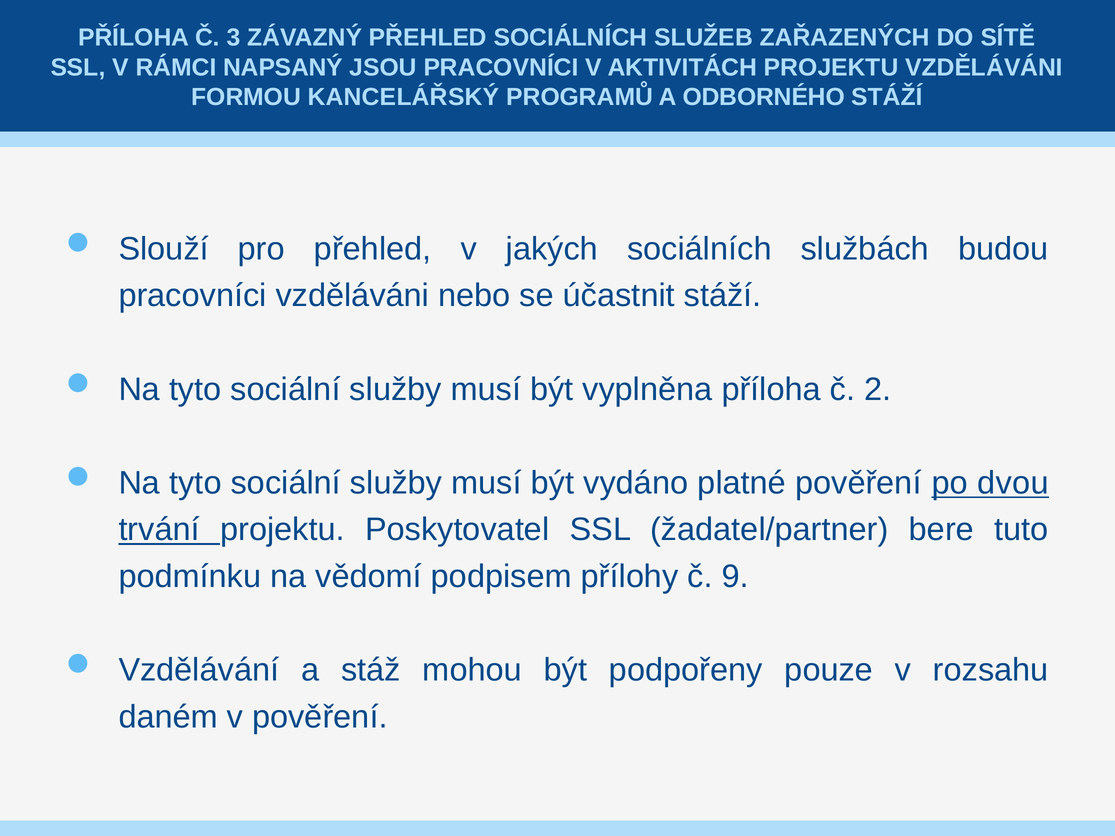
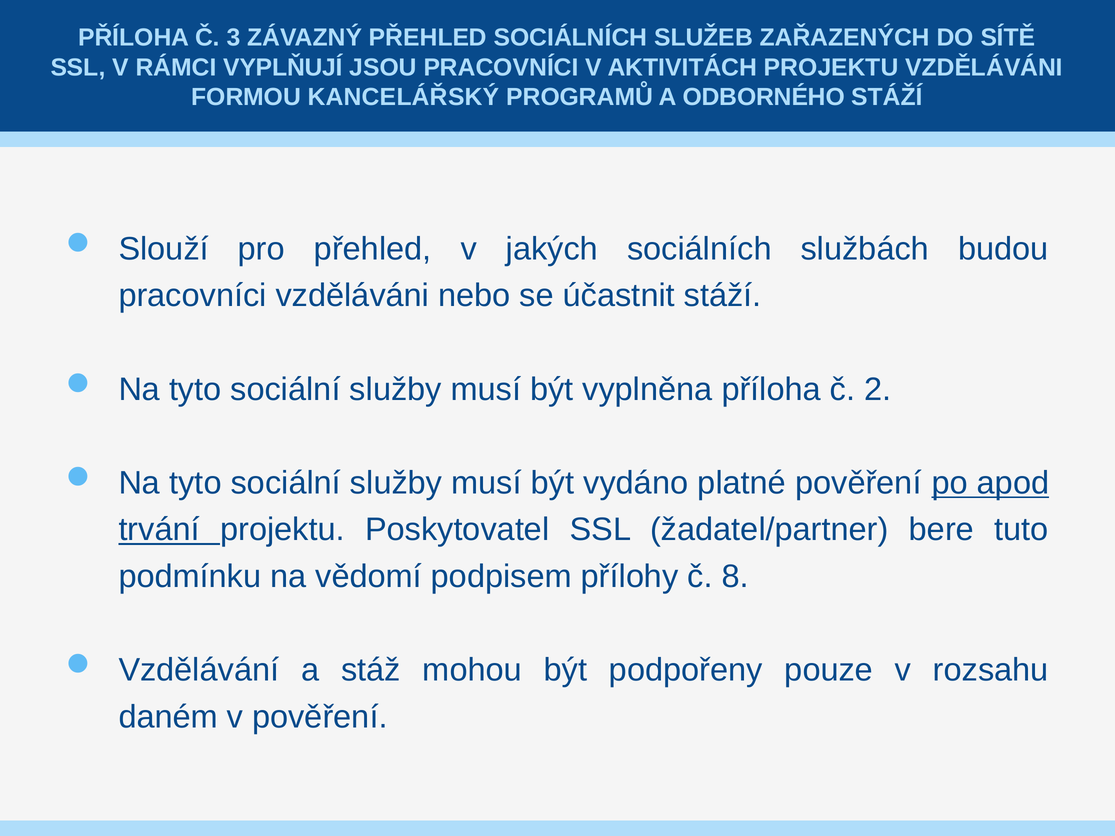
NAPSANÝ: NAPSANÝ -> VYPLŇUJÍ
dvou: dvou -> apod
9: 9 -> 8
